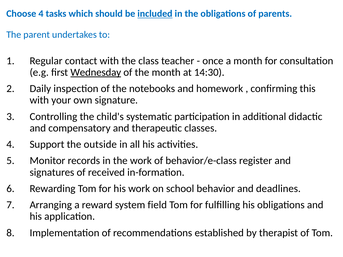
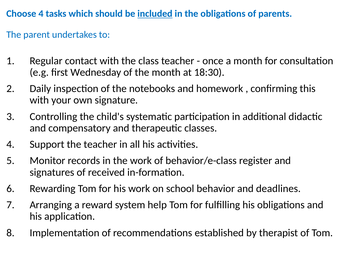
Wednesday underline: present -> none
14:30: 14:30 -> 18:30
the outside: outside -> teacher
field: field -> help
